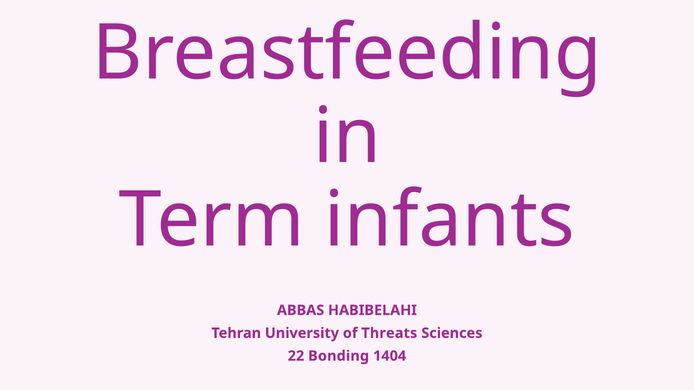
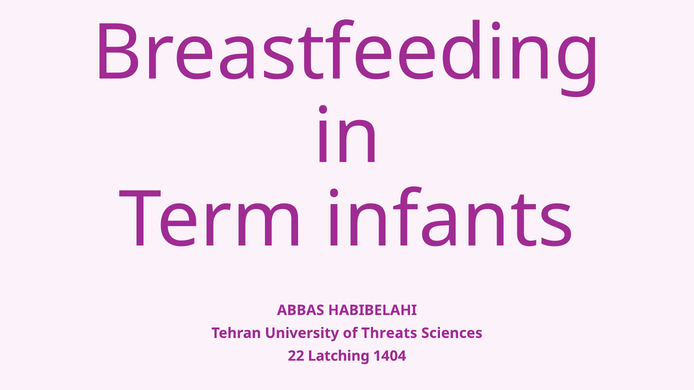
Bonding: Bonding -> Latching
